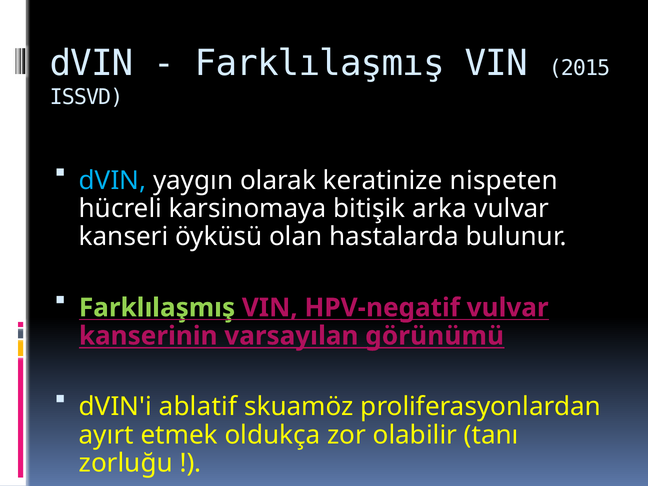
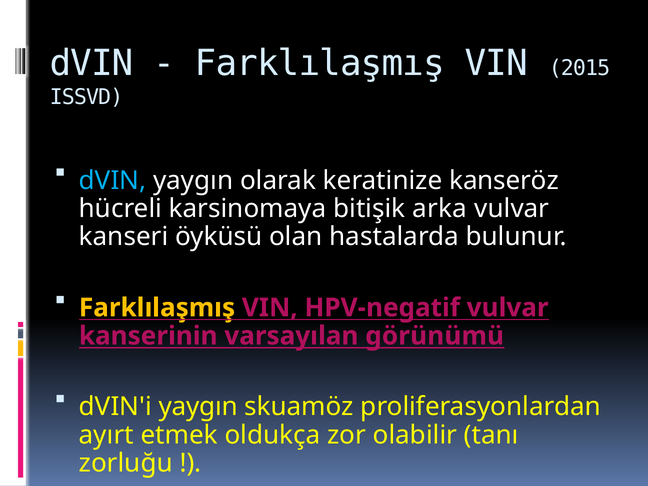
nispeten: nispeten -> kanseröz
Farklılaşmış at (157, 308) colour: light green -> yellow
dVIN'i ablatif: ablatif -> yaygın
